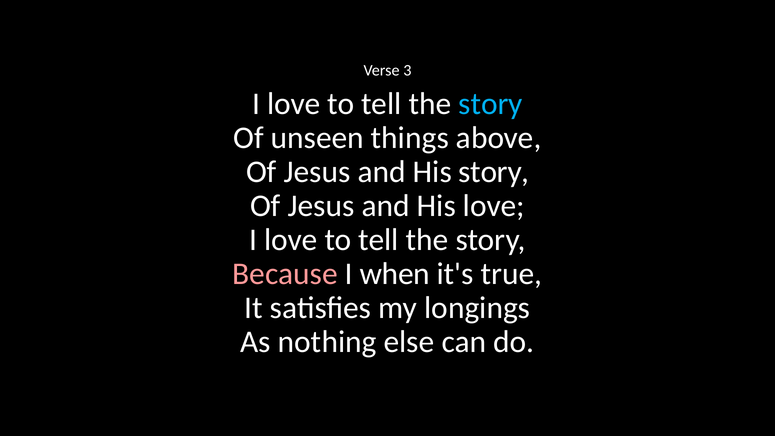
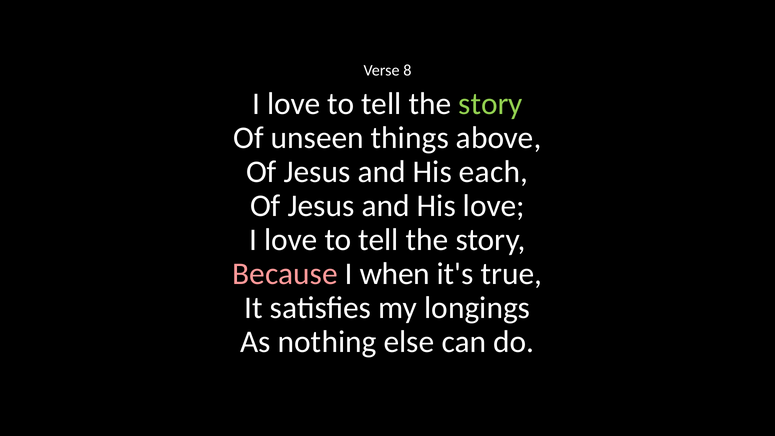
3: 3 -> 8
story at (491, 104) colour: light blue -> light green
His story: story -> each
